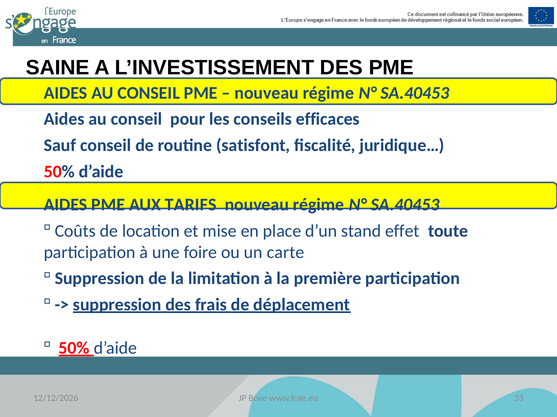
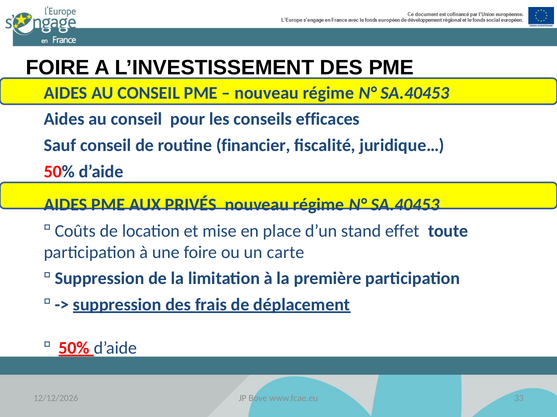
SAINE at (58, 68): SAINE -> FOIRE
satisfont: satisfont -> financier
TARIFS: TARIFS -> PRIVÉS
